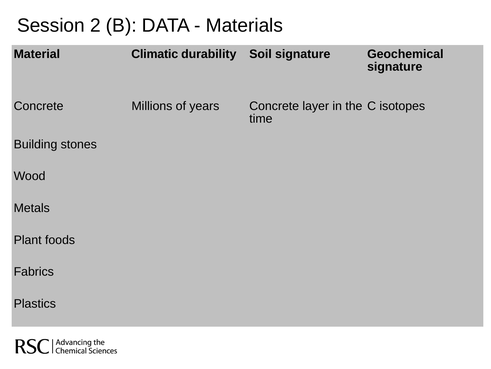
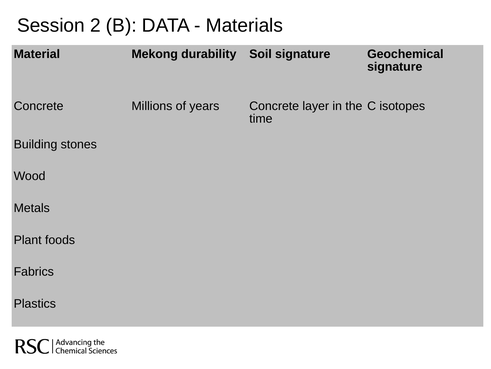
Climatic: Climatic -> Mekong
